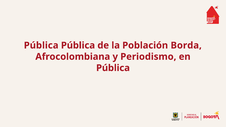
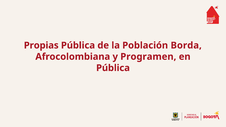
Pública at (41, 45): Pública -> Propias
Periodismo: Periodismo -> Programen
